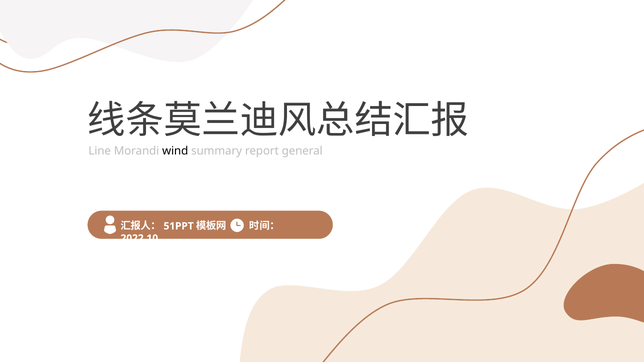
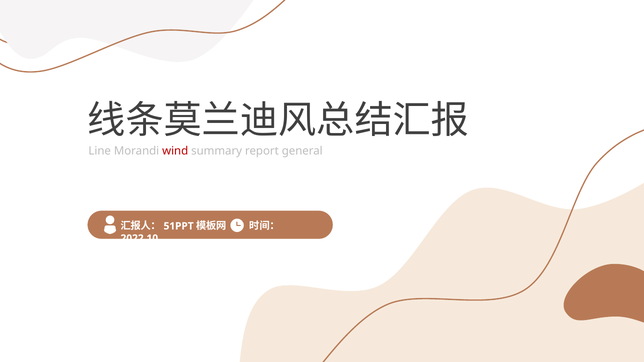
wind colour: black -> red
